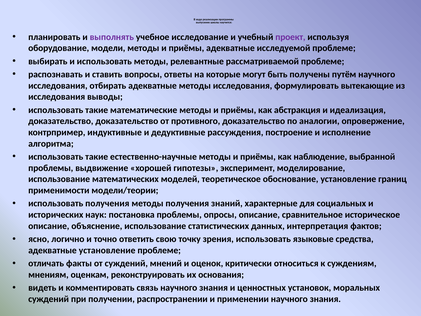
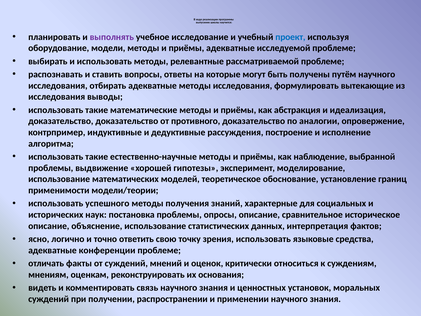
проект colour: purple -> blue
использовать получения: получения -> успешного
адекватные установление: установление -> конференции
